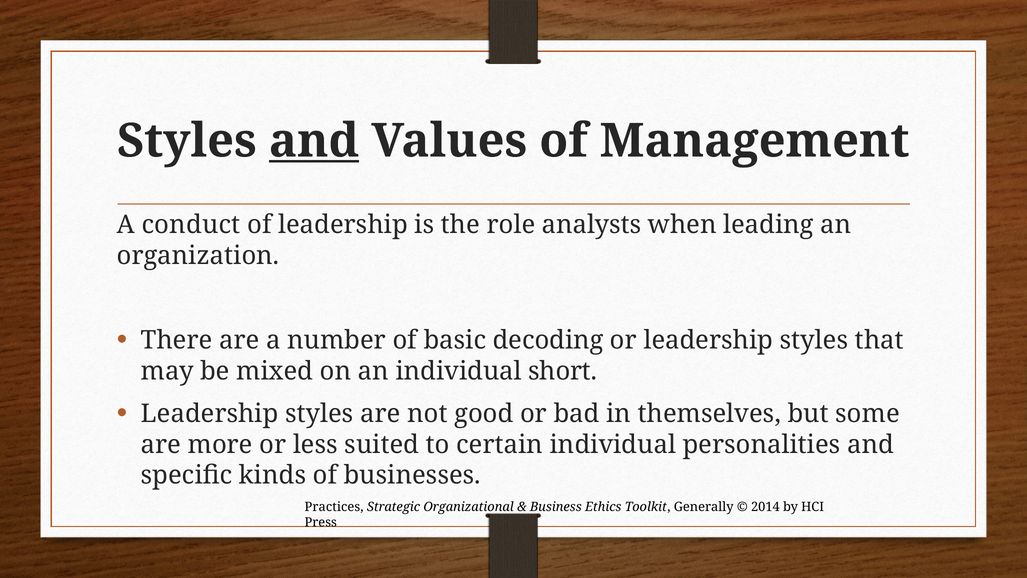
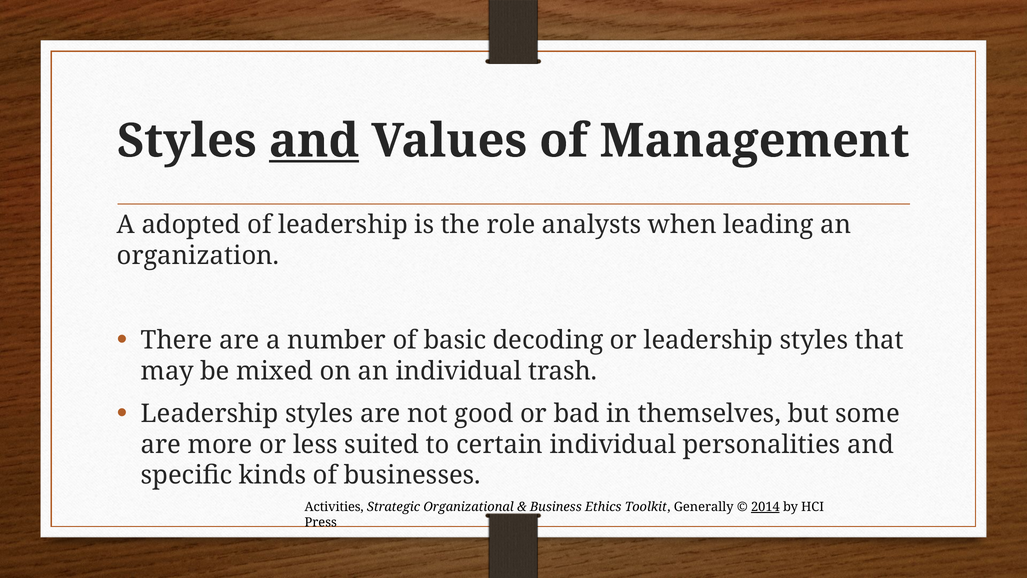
conduct: conduct -> adopted
short: short -> trash
Practices: Practices -> Activities
2014 underline: none -> present
